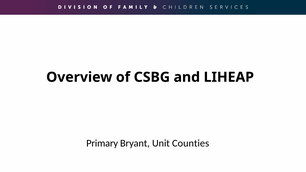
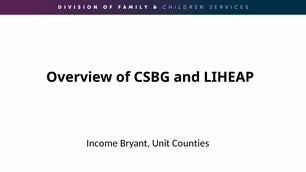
Primary: Primary -> Income
